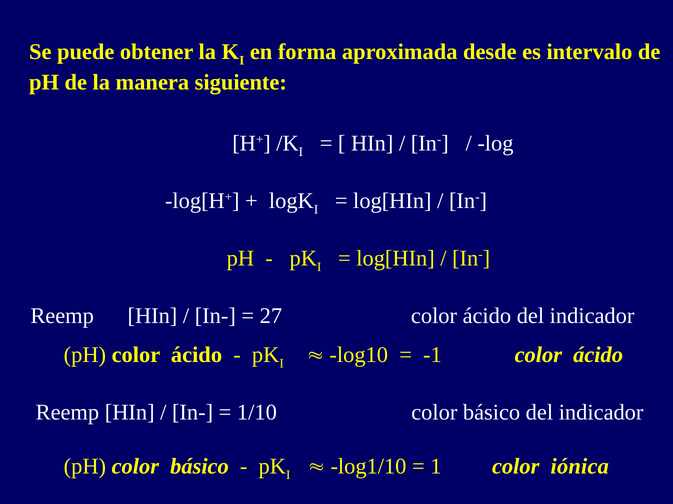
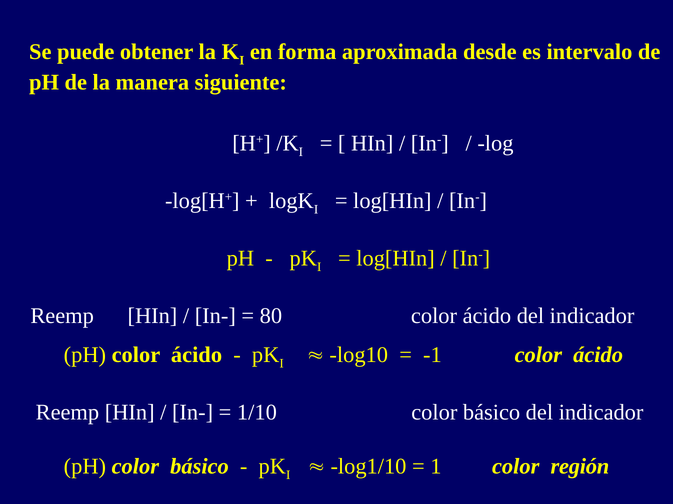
27: 27 -> 80
iónica: iónica -> región
